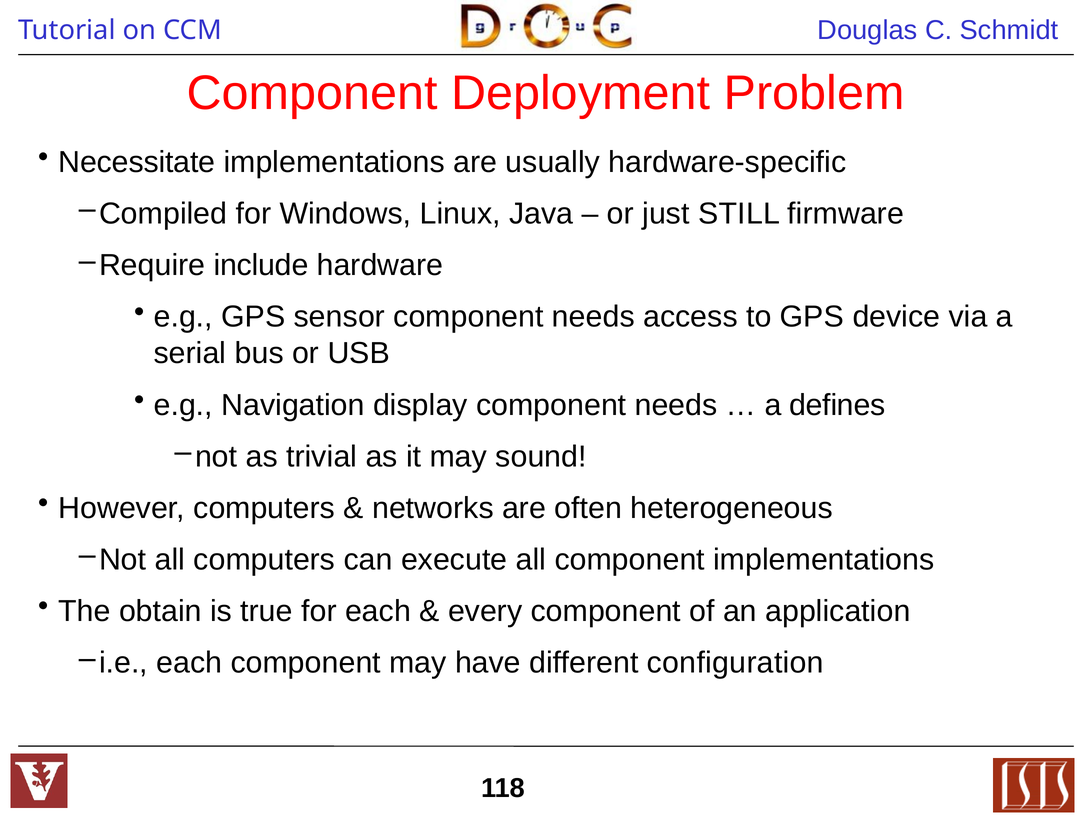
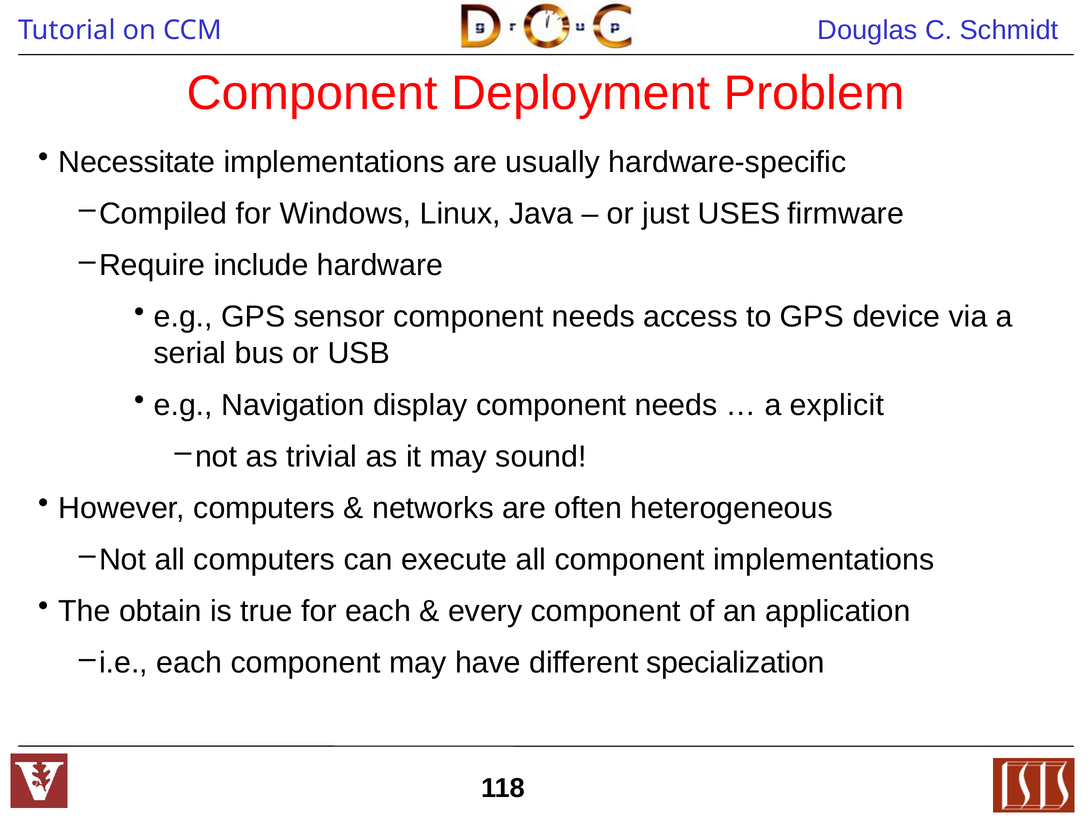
STILL: STILL -> USES
defines: defines -> explicit
configuration: configuration -> specialization
